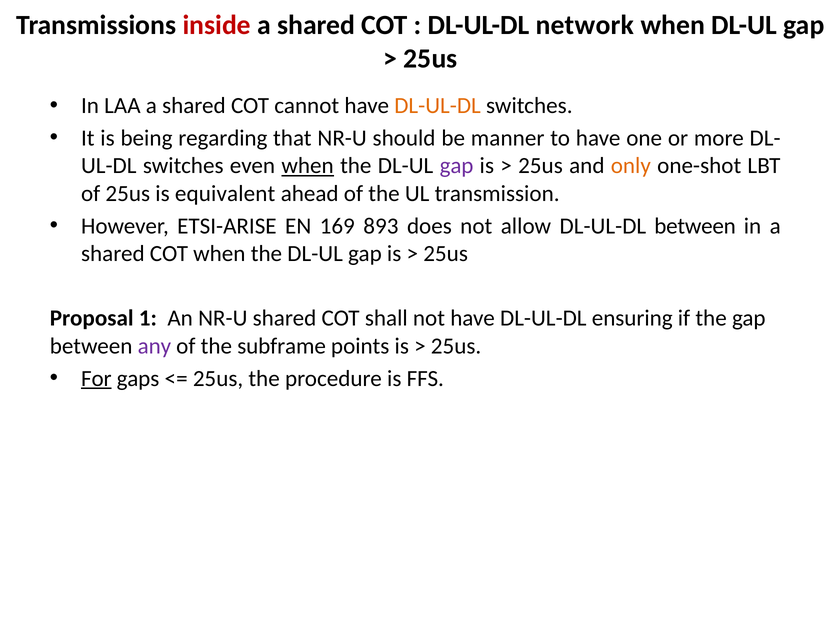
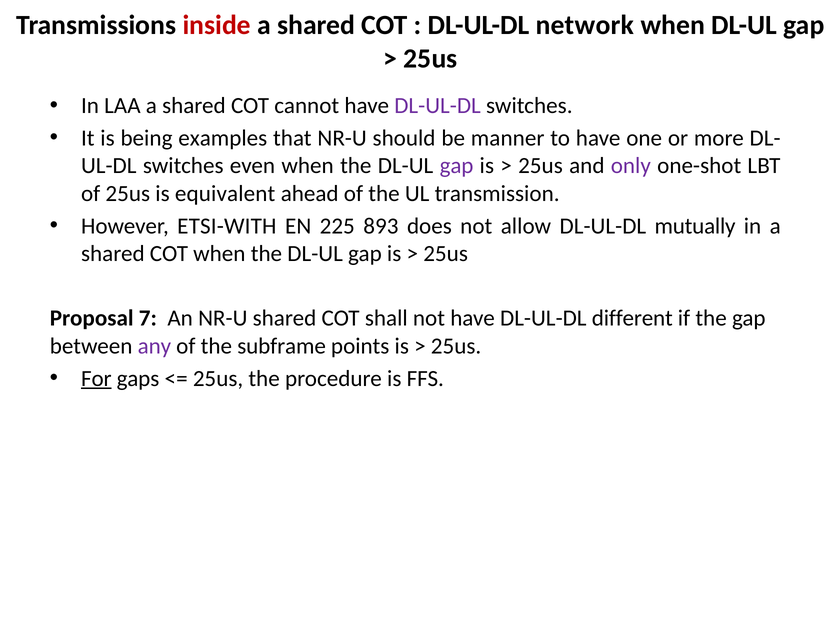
DL-UL-DL at (438, 106) colour: orange -> purple
regarding: regarding -> examples
when at (308, 166) underline: present -> none
only colour: orange -> purple
ETSI-ARISE: ETSI-ARISE -> ETSI-WITH
169: 169 -> 225
DL-UL-DL between: between -> mutually
1: 1 -> 7
ensuring: ensuring -> different
